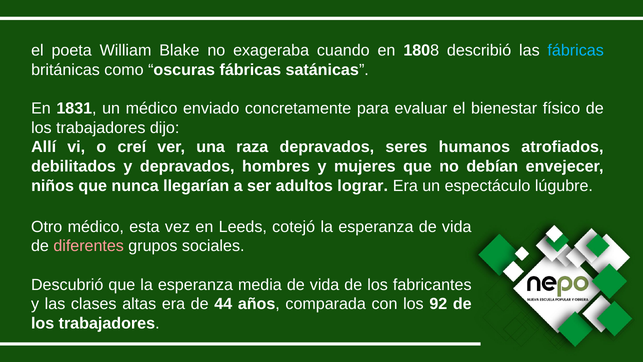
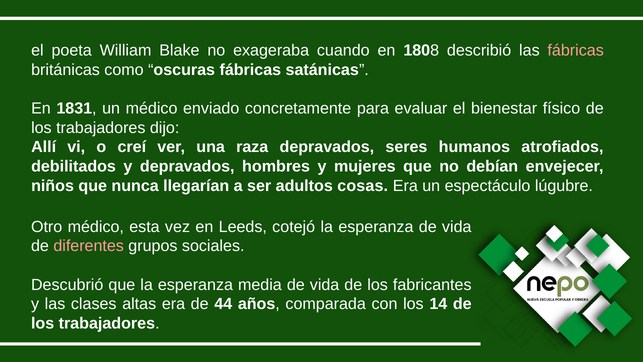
fábricas at (576, 51) colour: light blue -> pink
lograr: lograr -> cosas
92: 92 -> 14
